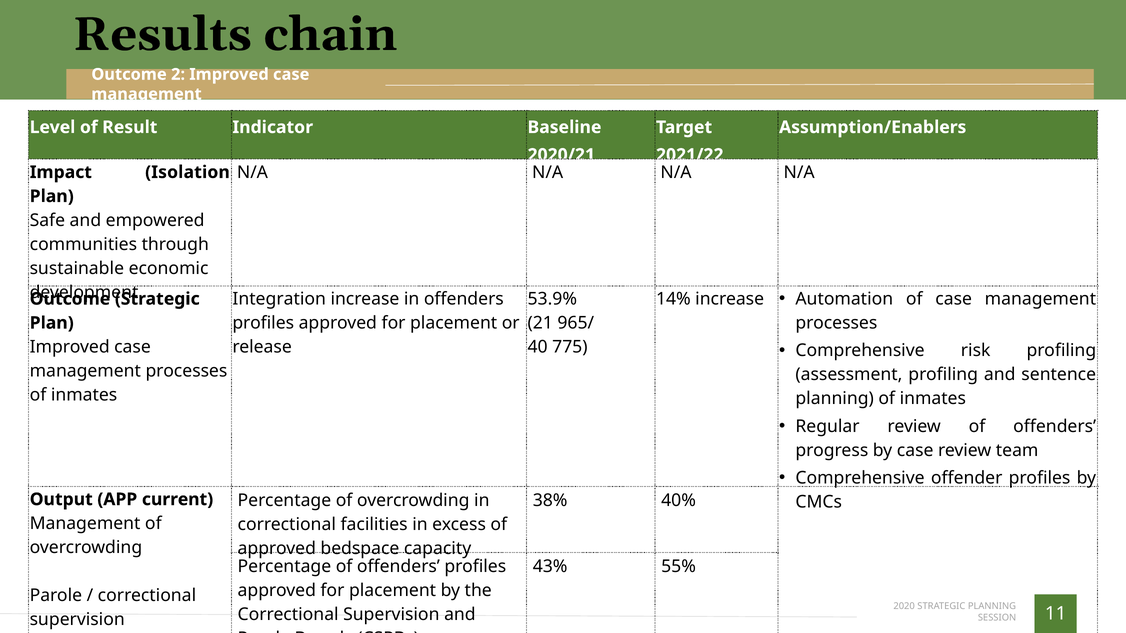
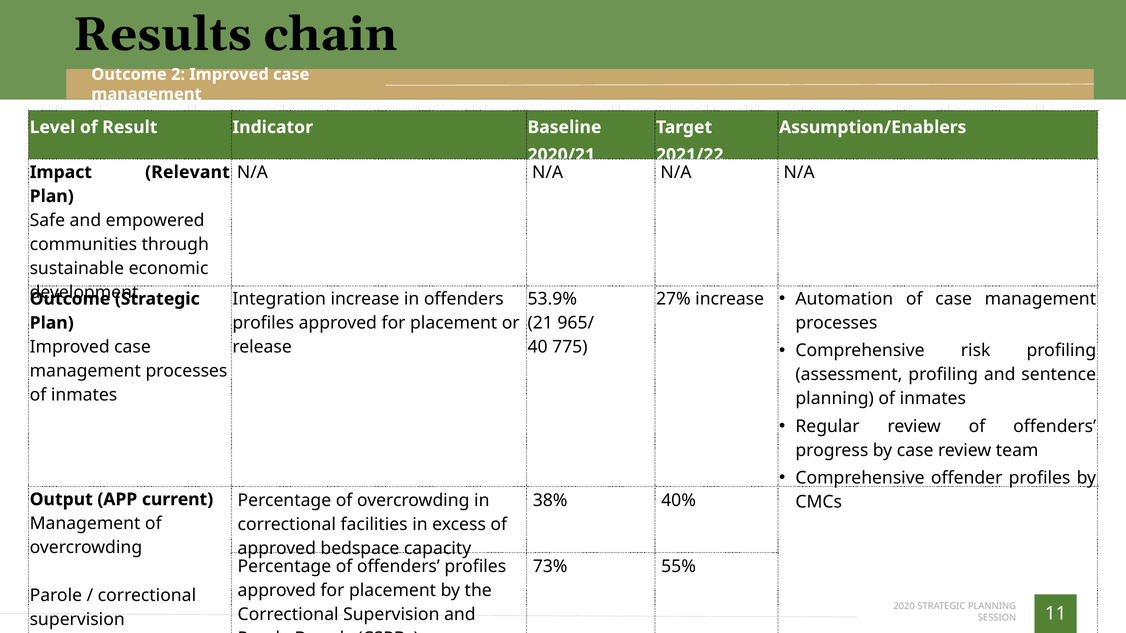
Isolation: Isolation -> Relevant
14%: 14% -> 27%
43%: 43% -> 73%
